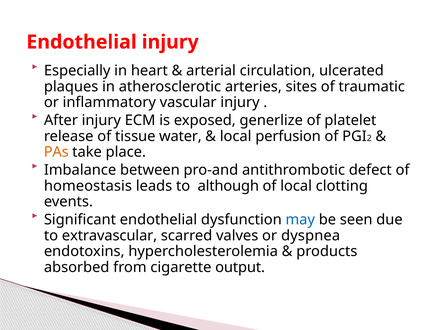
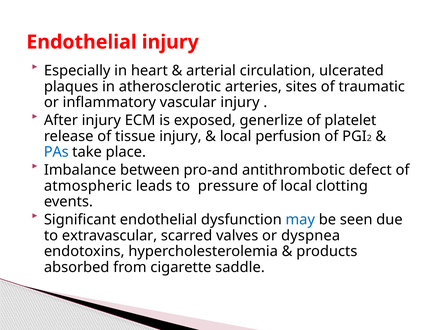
tissue water: water -> injury
PAs colour: orange -> blue
homeostasis: homeostasis -> atmospheric
although: although -> pressure
output: output -> saddle
